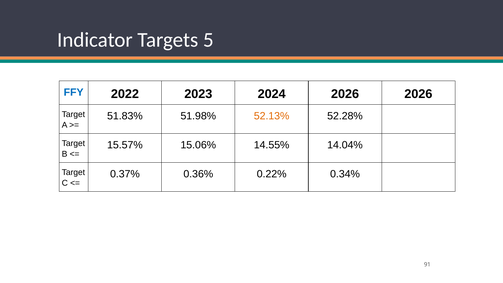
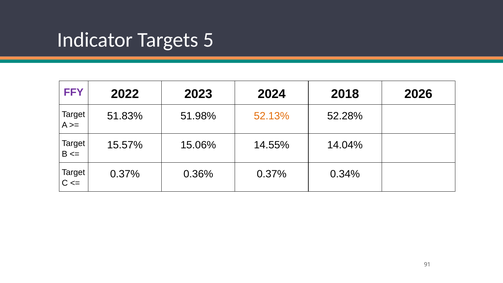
FFY colour: blue -> purple
2024 2026: 2026 -> 2018
0.36% 0.22%: 0.22% -> 0.37%
